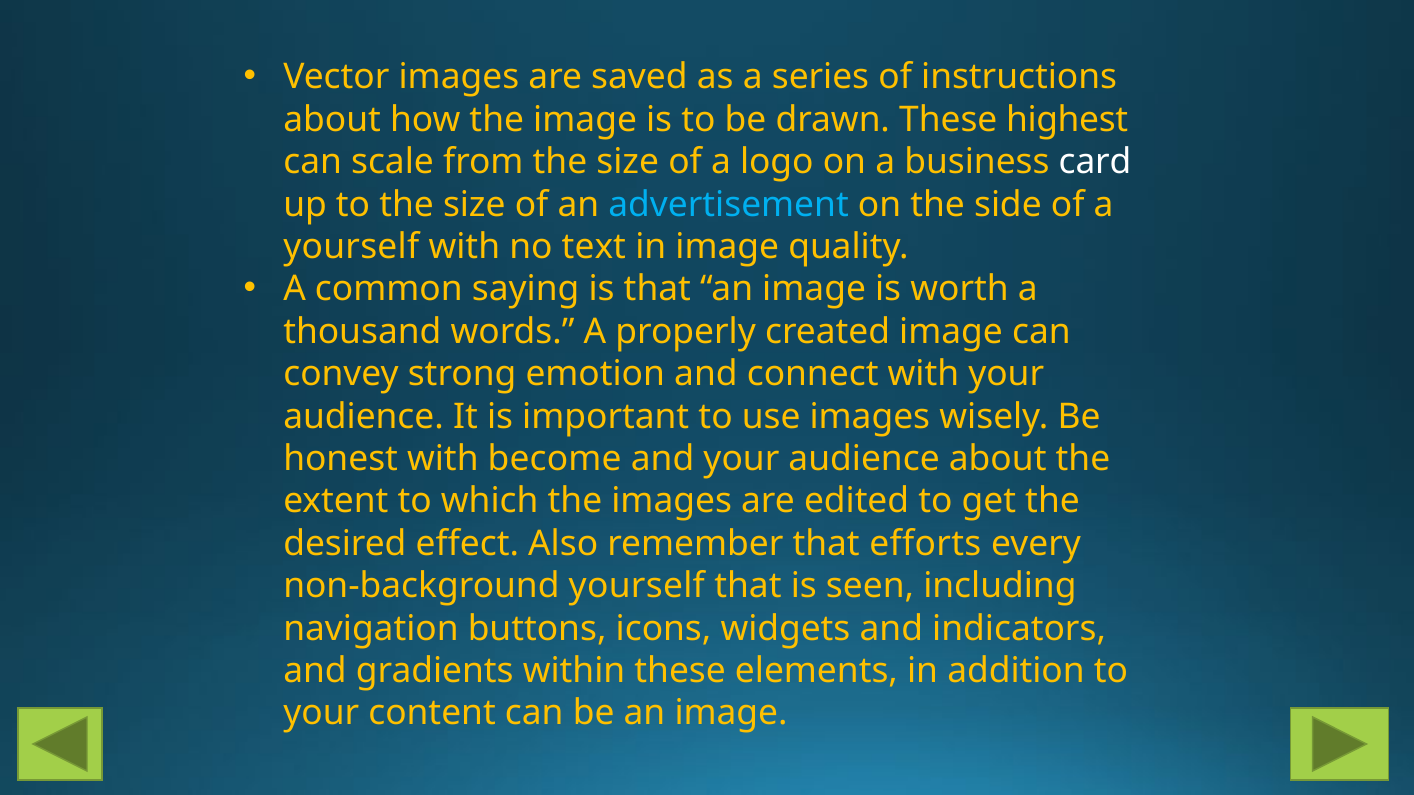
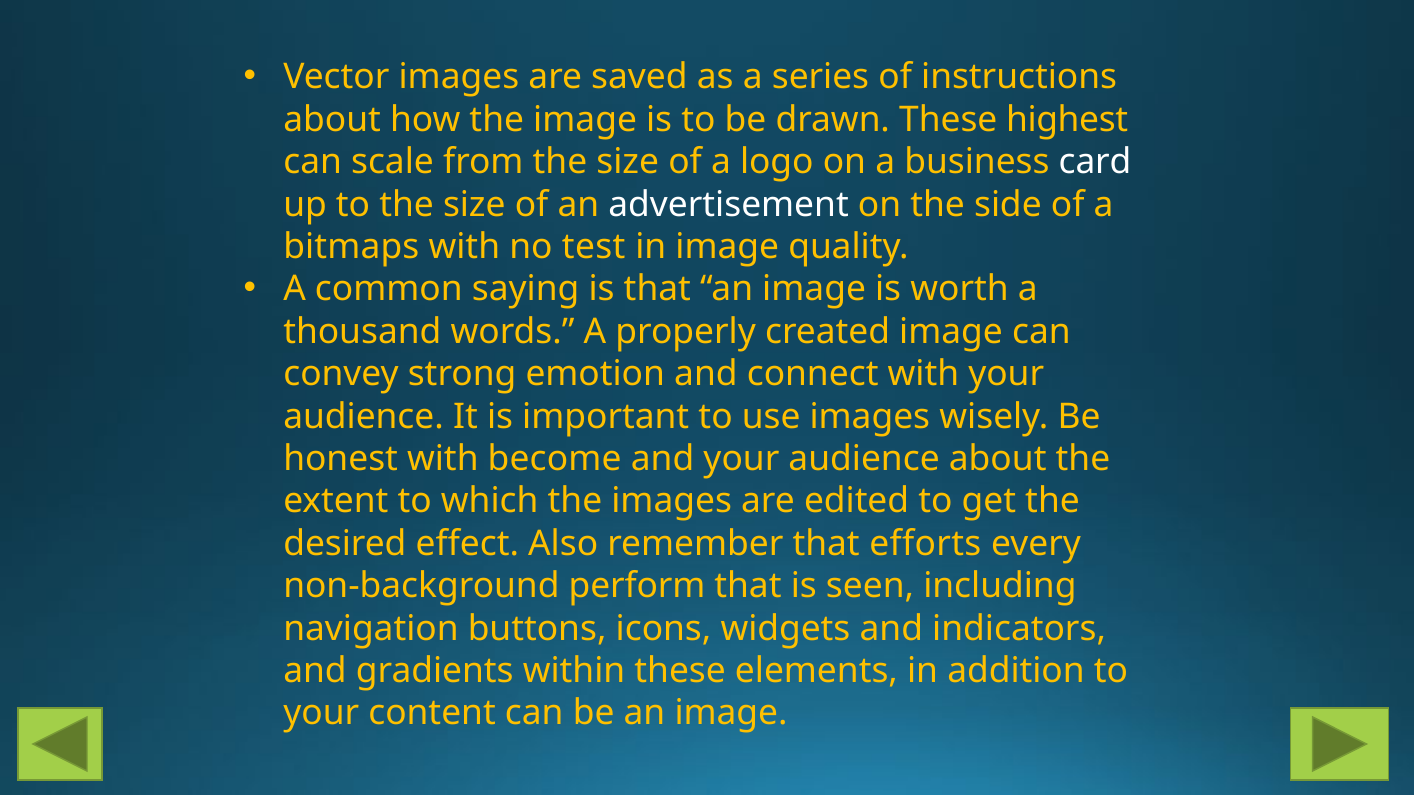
advertisement colour: light blue -> white
yourself at (351, 247): yourself -> bitmaps
text: text -> test
non-background yourself: yourself -> perform
